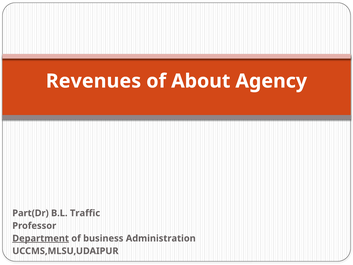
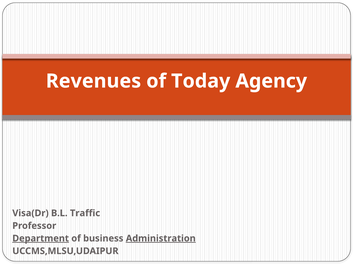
About: About -> Today
Part(Dr: Part(Dr -> Visa(Dr
Administration underline: none -> present
